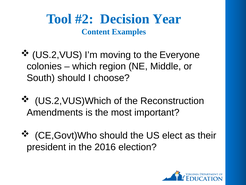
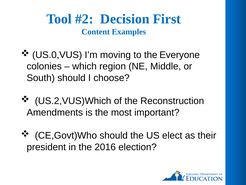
Year: Year -> First
US.2,VUS: US.2,VUS -> US.0,VUS
